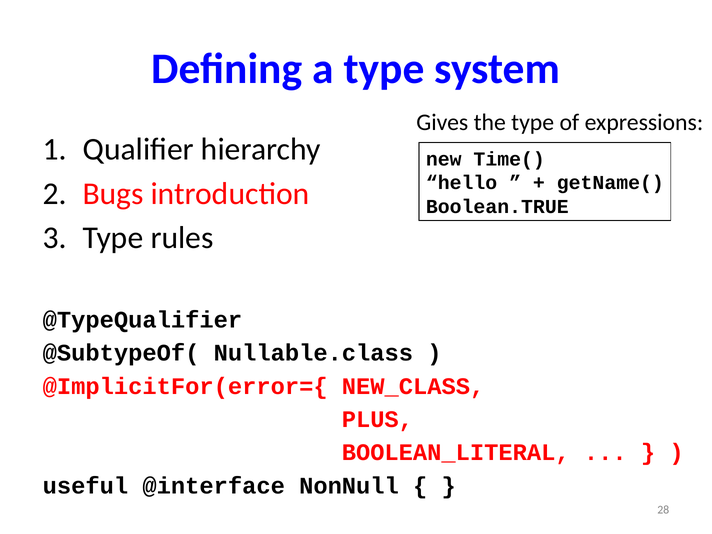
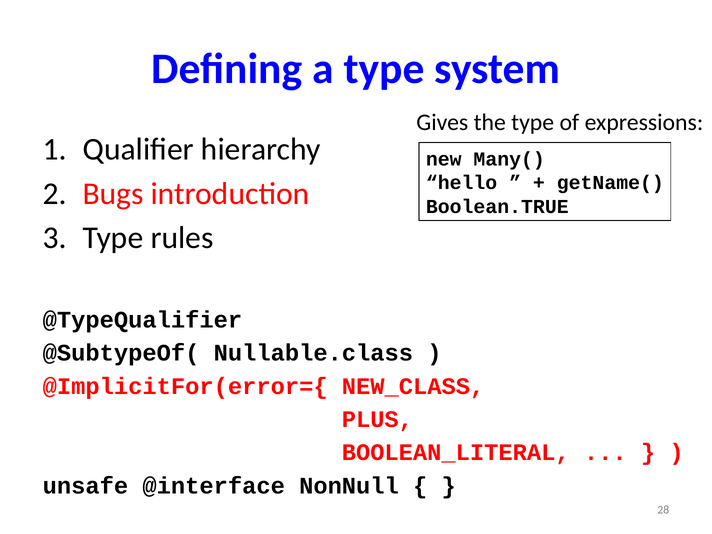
Time(: Time( -> Many(
useful: useful -> unsafe
